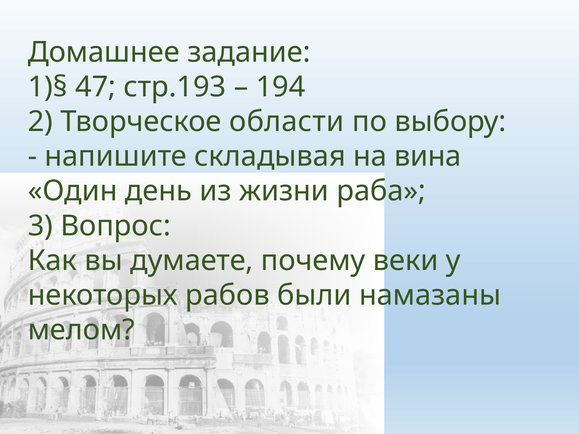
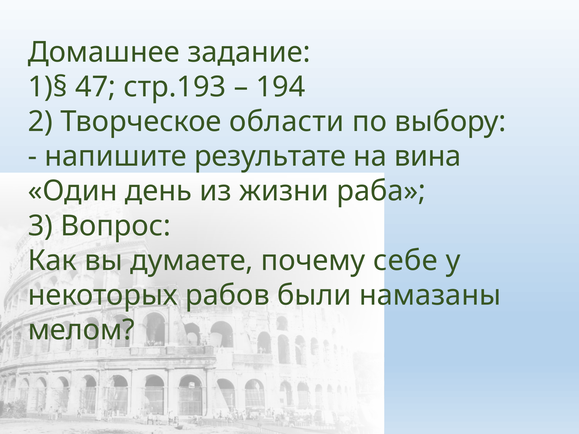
складывая: складывая -> результате
веки: веки -> себе
